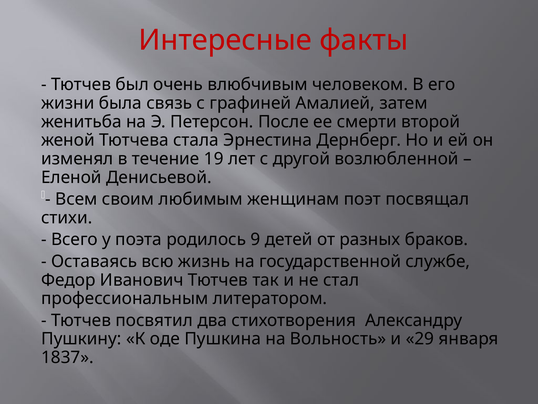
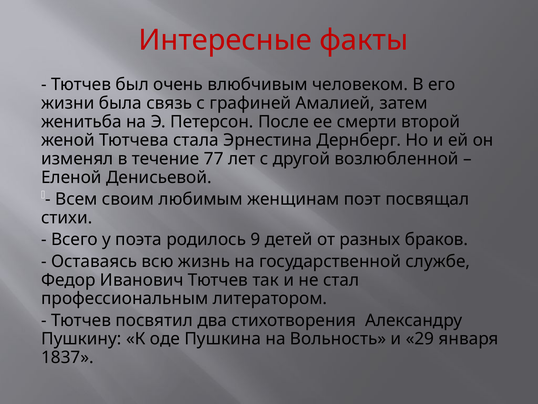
19: 19 -> 77
